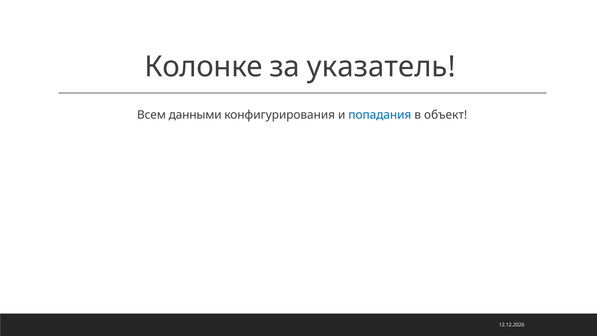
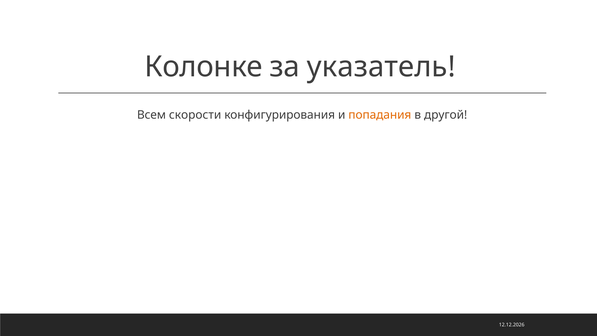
данными: данными -> скорости
попадания colour: blue -> orange
объект: объект -> другой
